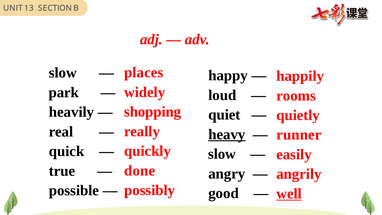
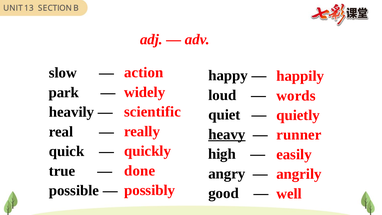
places: places -> action
rooms: rooms -> words
shopping: shopping -> scientific
slow at (222, 154): slow -> high
well underline: present -> none
